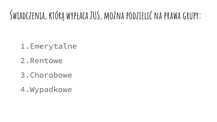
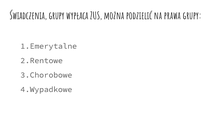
Świadczenia którą: którą -> grupy
